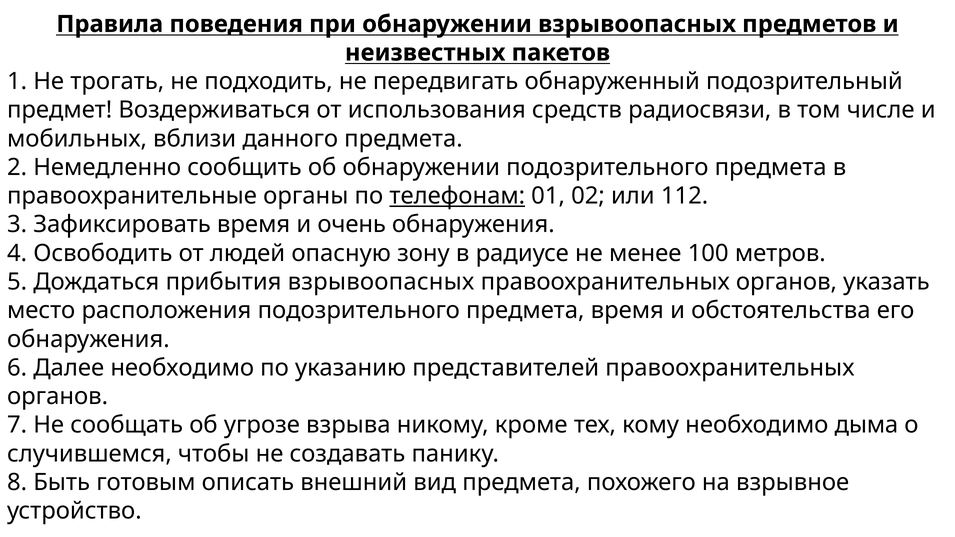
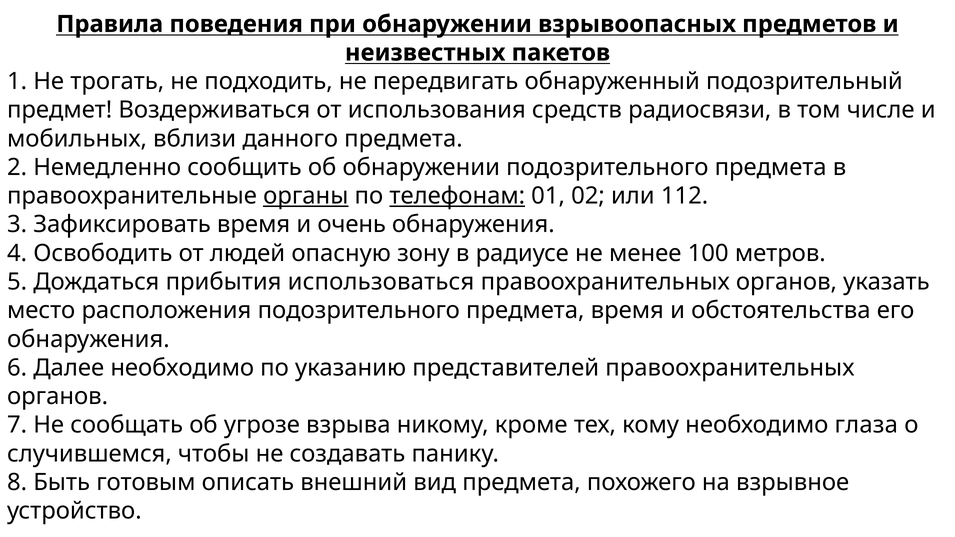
органы underline: none -> present
прибытия взрывоопасных: взрывоопасных -> использоваться
дыма: дыма -> глаза
